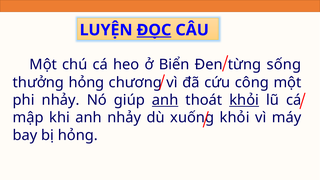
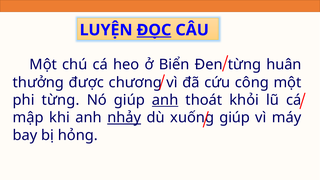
sống: sống -> huân
thưởng hỏng: hỏng -> được
phi nhảy: nhảy -> từng
khỏi at (244, 100) underline: present -> none
nhảy at (124, 118) underline: none -> present
khỏi at (235, 118): khỏi -> giúp
